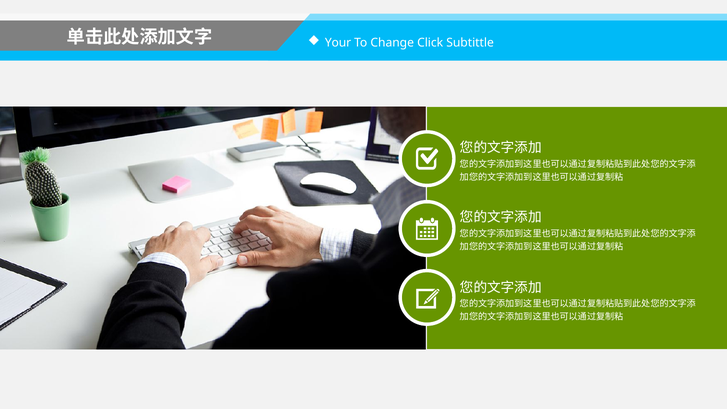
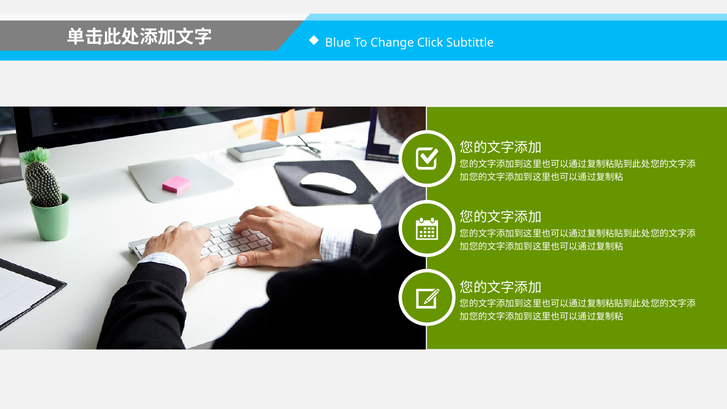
Your: Your -> Blue
